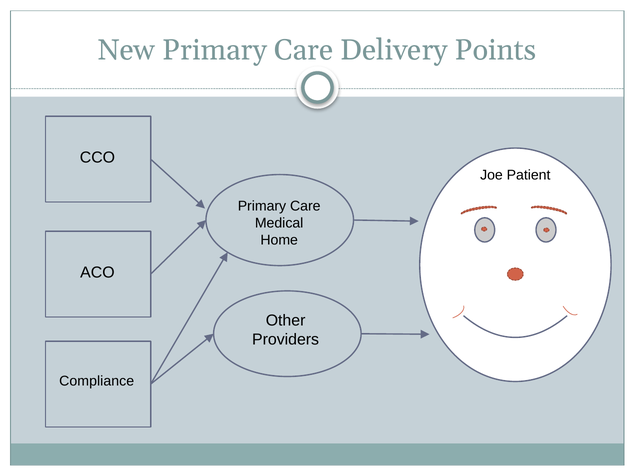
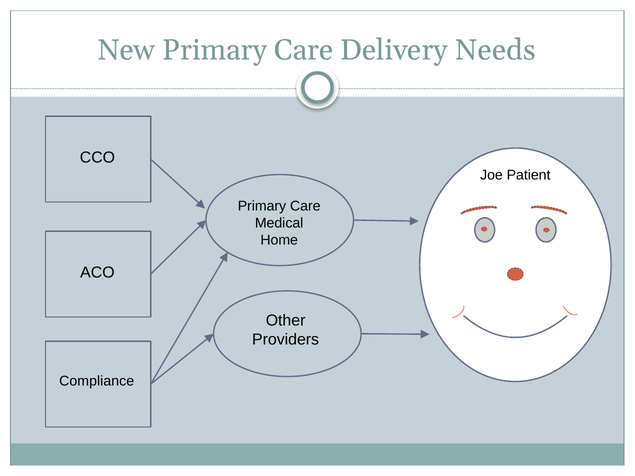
Points: Points -> Needs
